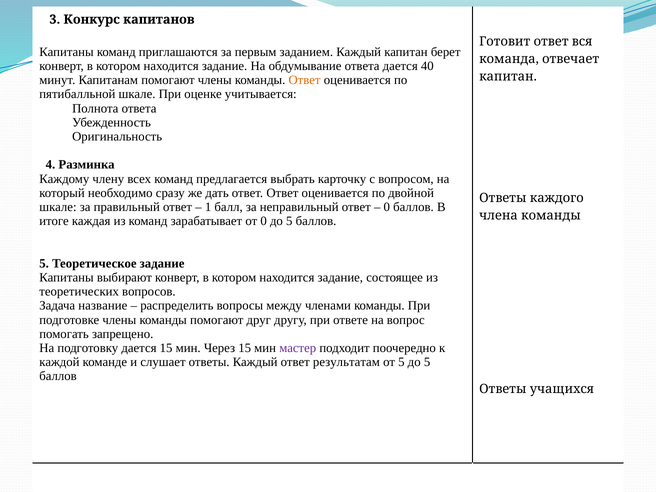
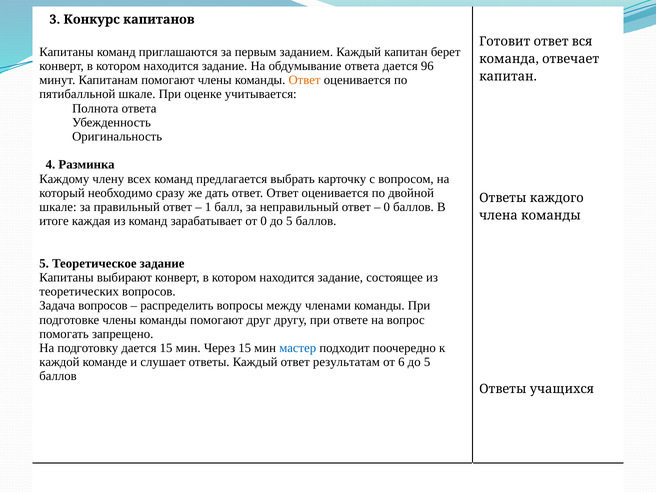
40: 40 -> 96
Задача название: название -> вопросов
мастер colour: purple -> blue
от 5: 5 -> 6
